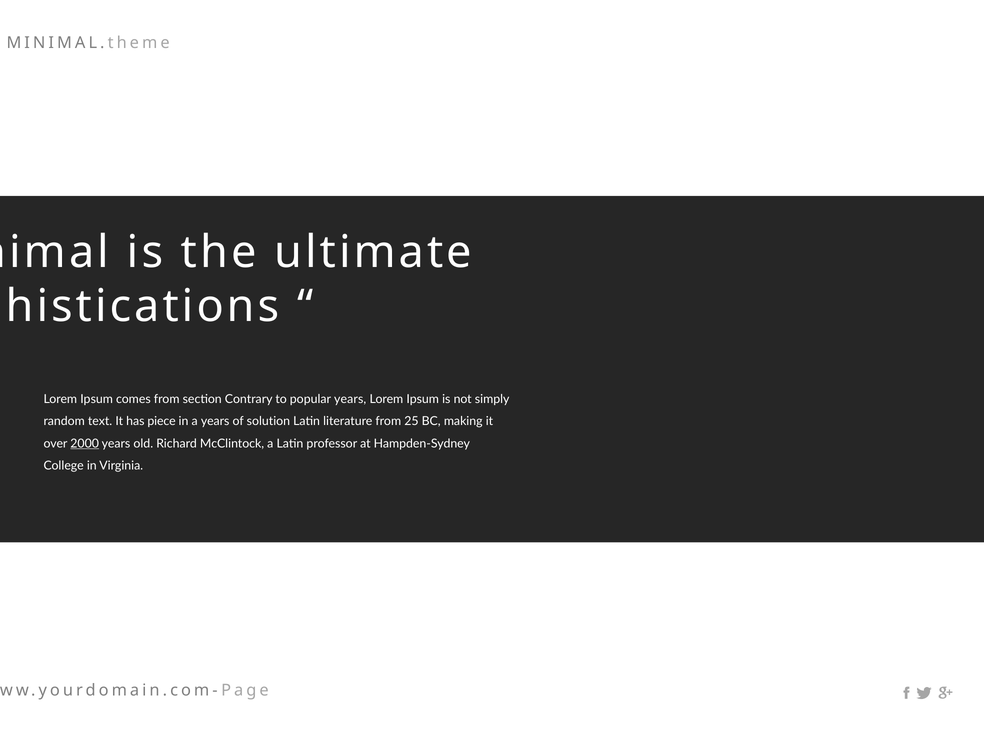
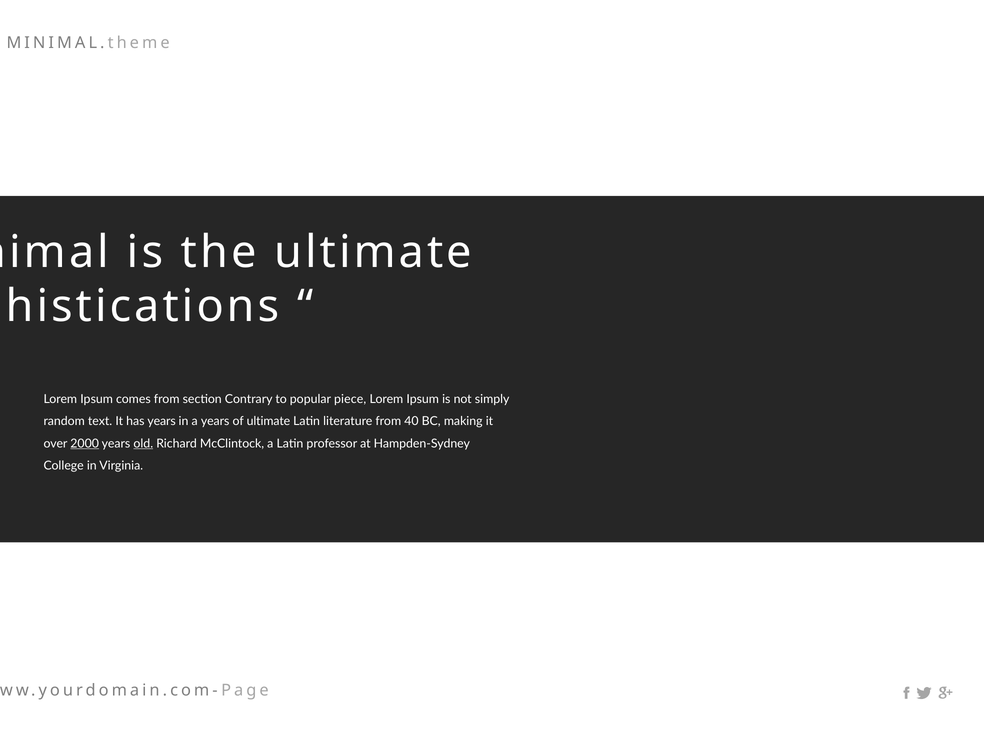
popular years: years -> piece
has piece: piece -> years
of solution: solution -> ultimate
25: 25 -> 40
old underline: none -> present
